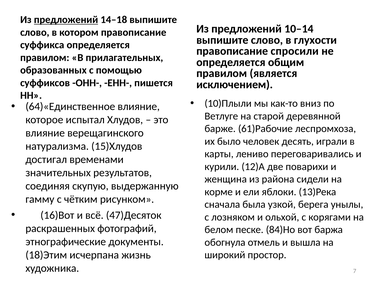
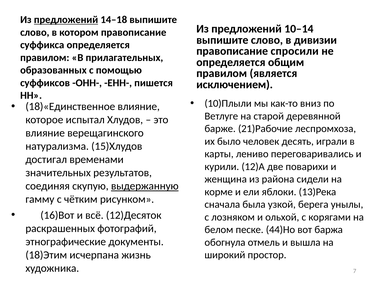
глухости: глухости -> дивизии
64)«Единственное: 64)«Единственное -> 18)«Единственное
61)Рабочие: 61)Рабочие -> 21)Рабочие
выдержанную underline: none -> present
47)Десяток: 47)Десяток -> 12)Десяток
84)Но: 84)Но -> 44)Но
